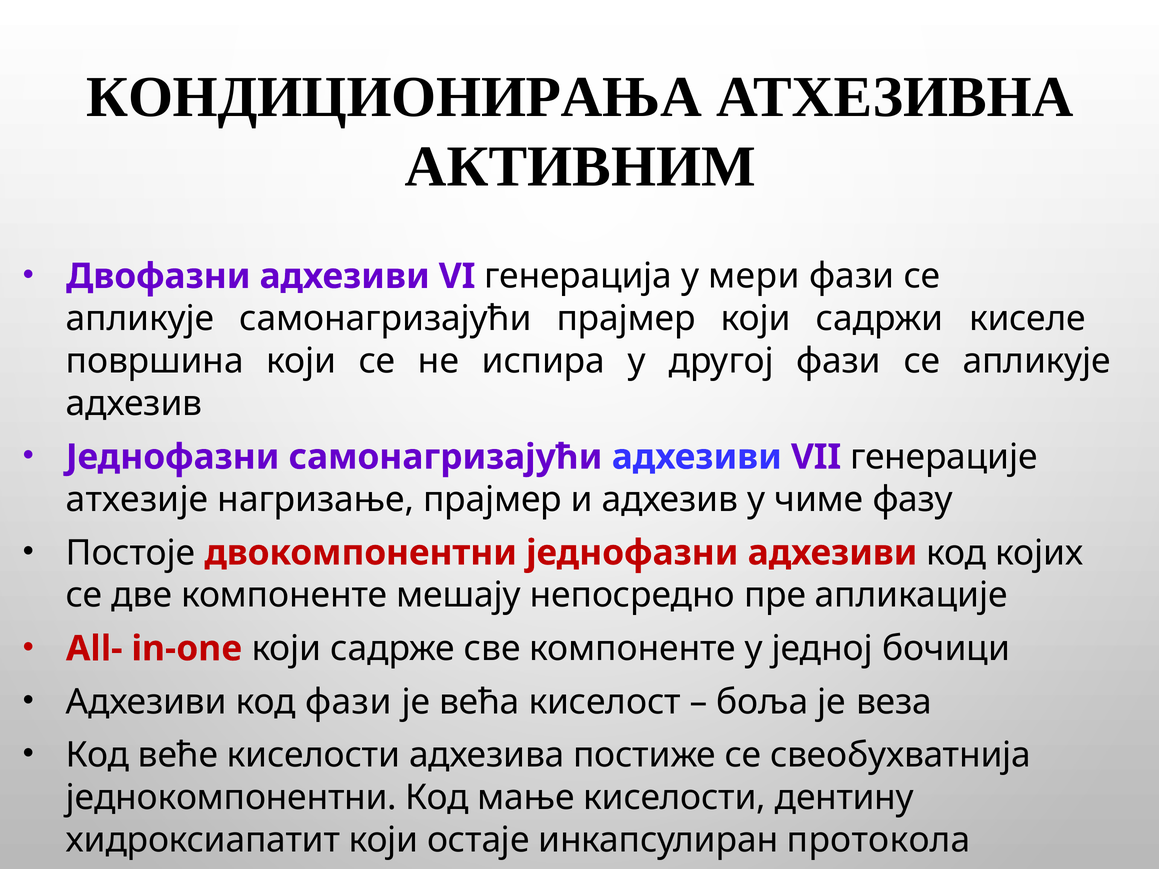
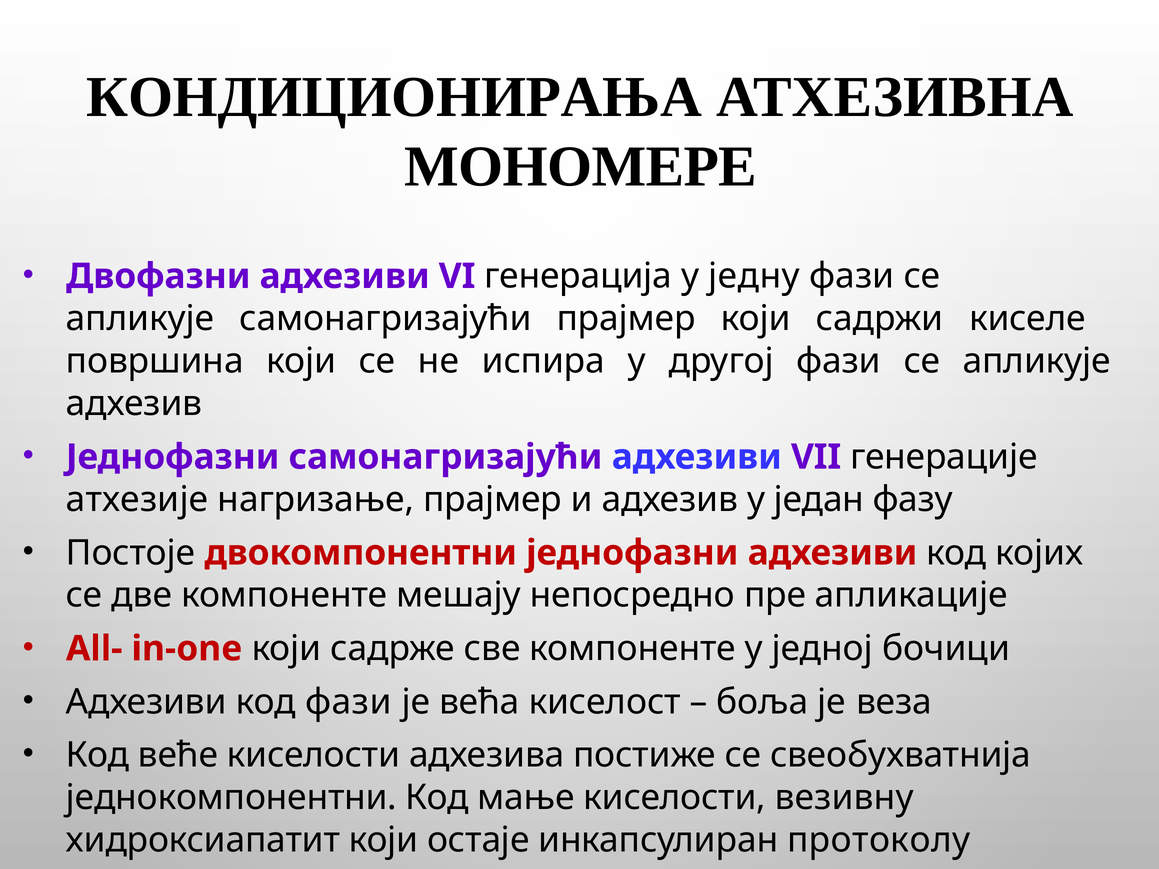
АКТИВНИМ: АКТИВНИМ -> МОНОМЕРЕ
мери: мери -> једну
чиме: чиме -> један
дентину: дентину -> везивну
протокола: протокола -> протоколу
